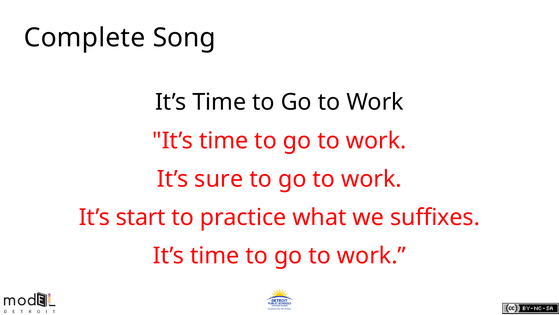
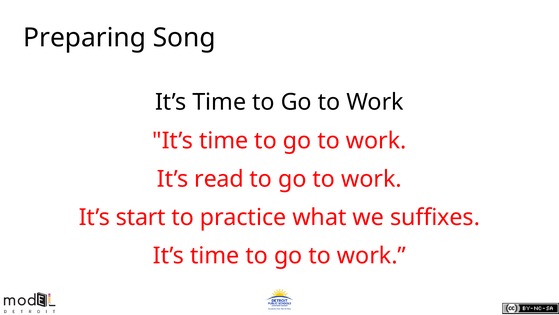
Complete: Complete -> Preparing
sure: sure -> read
